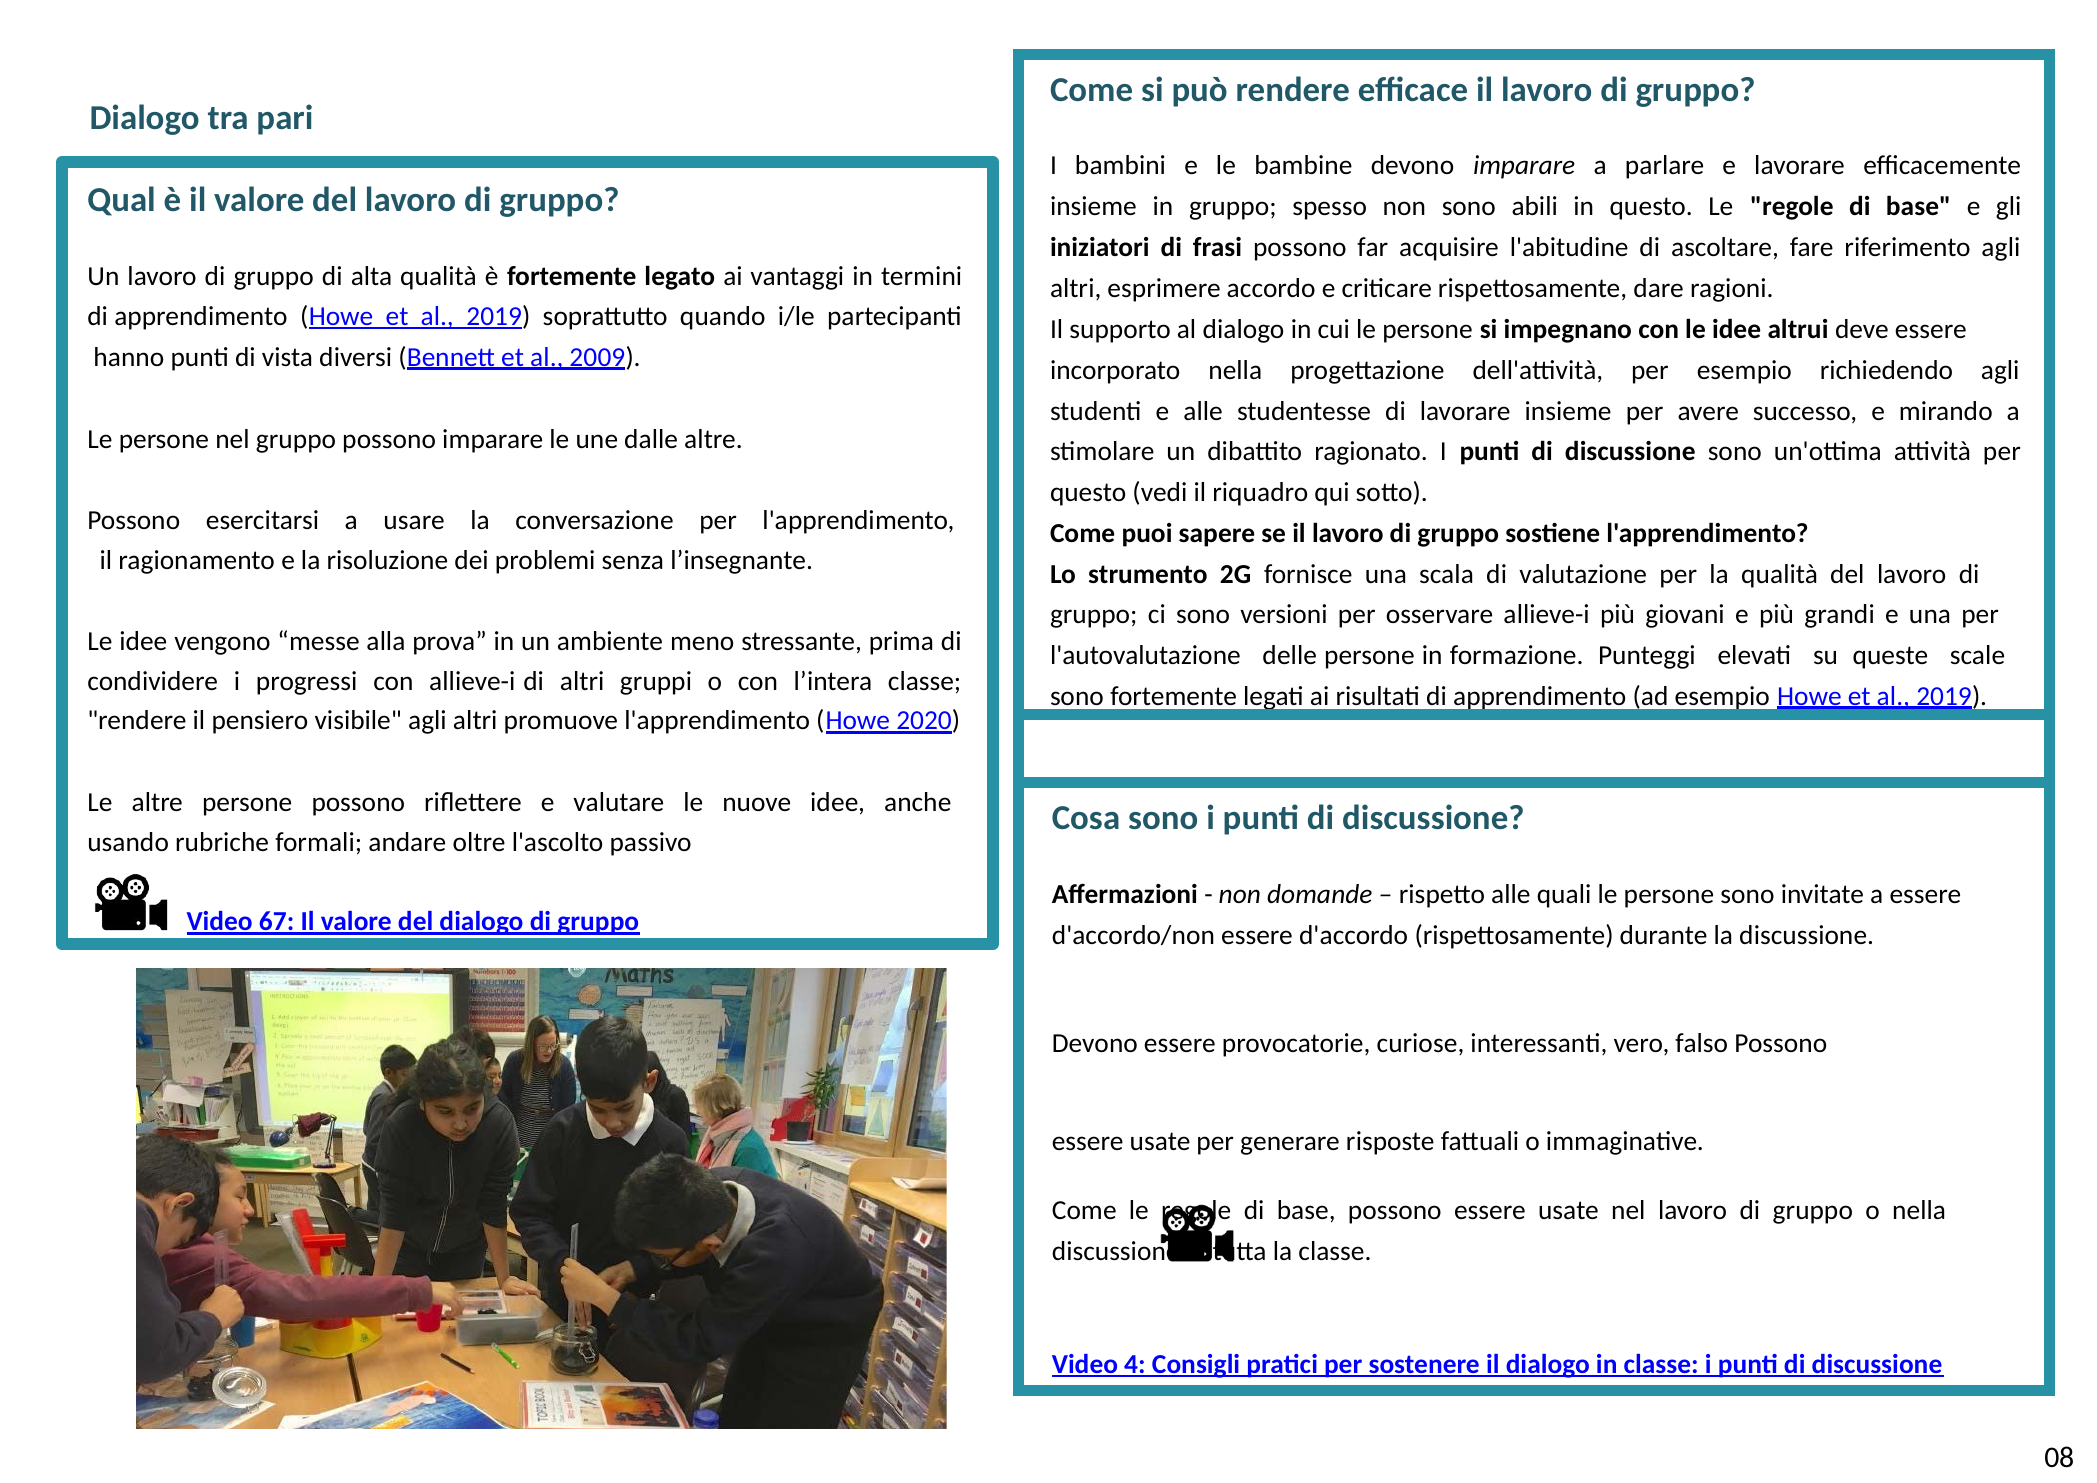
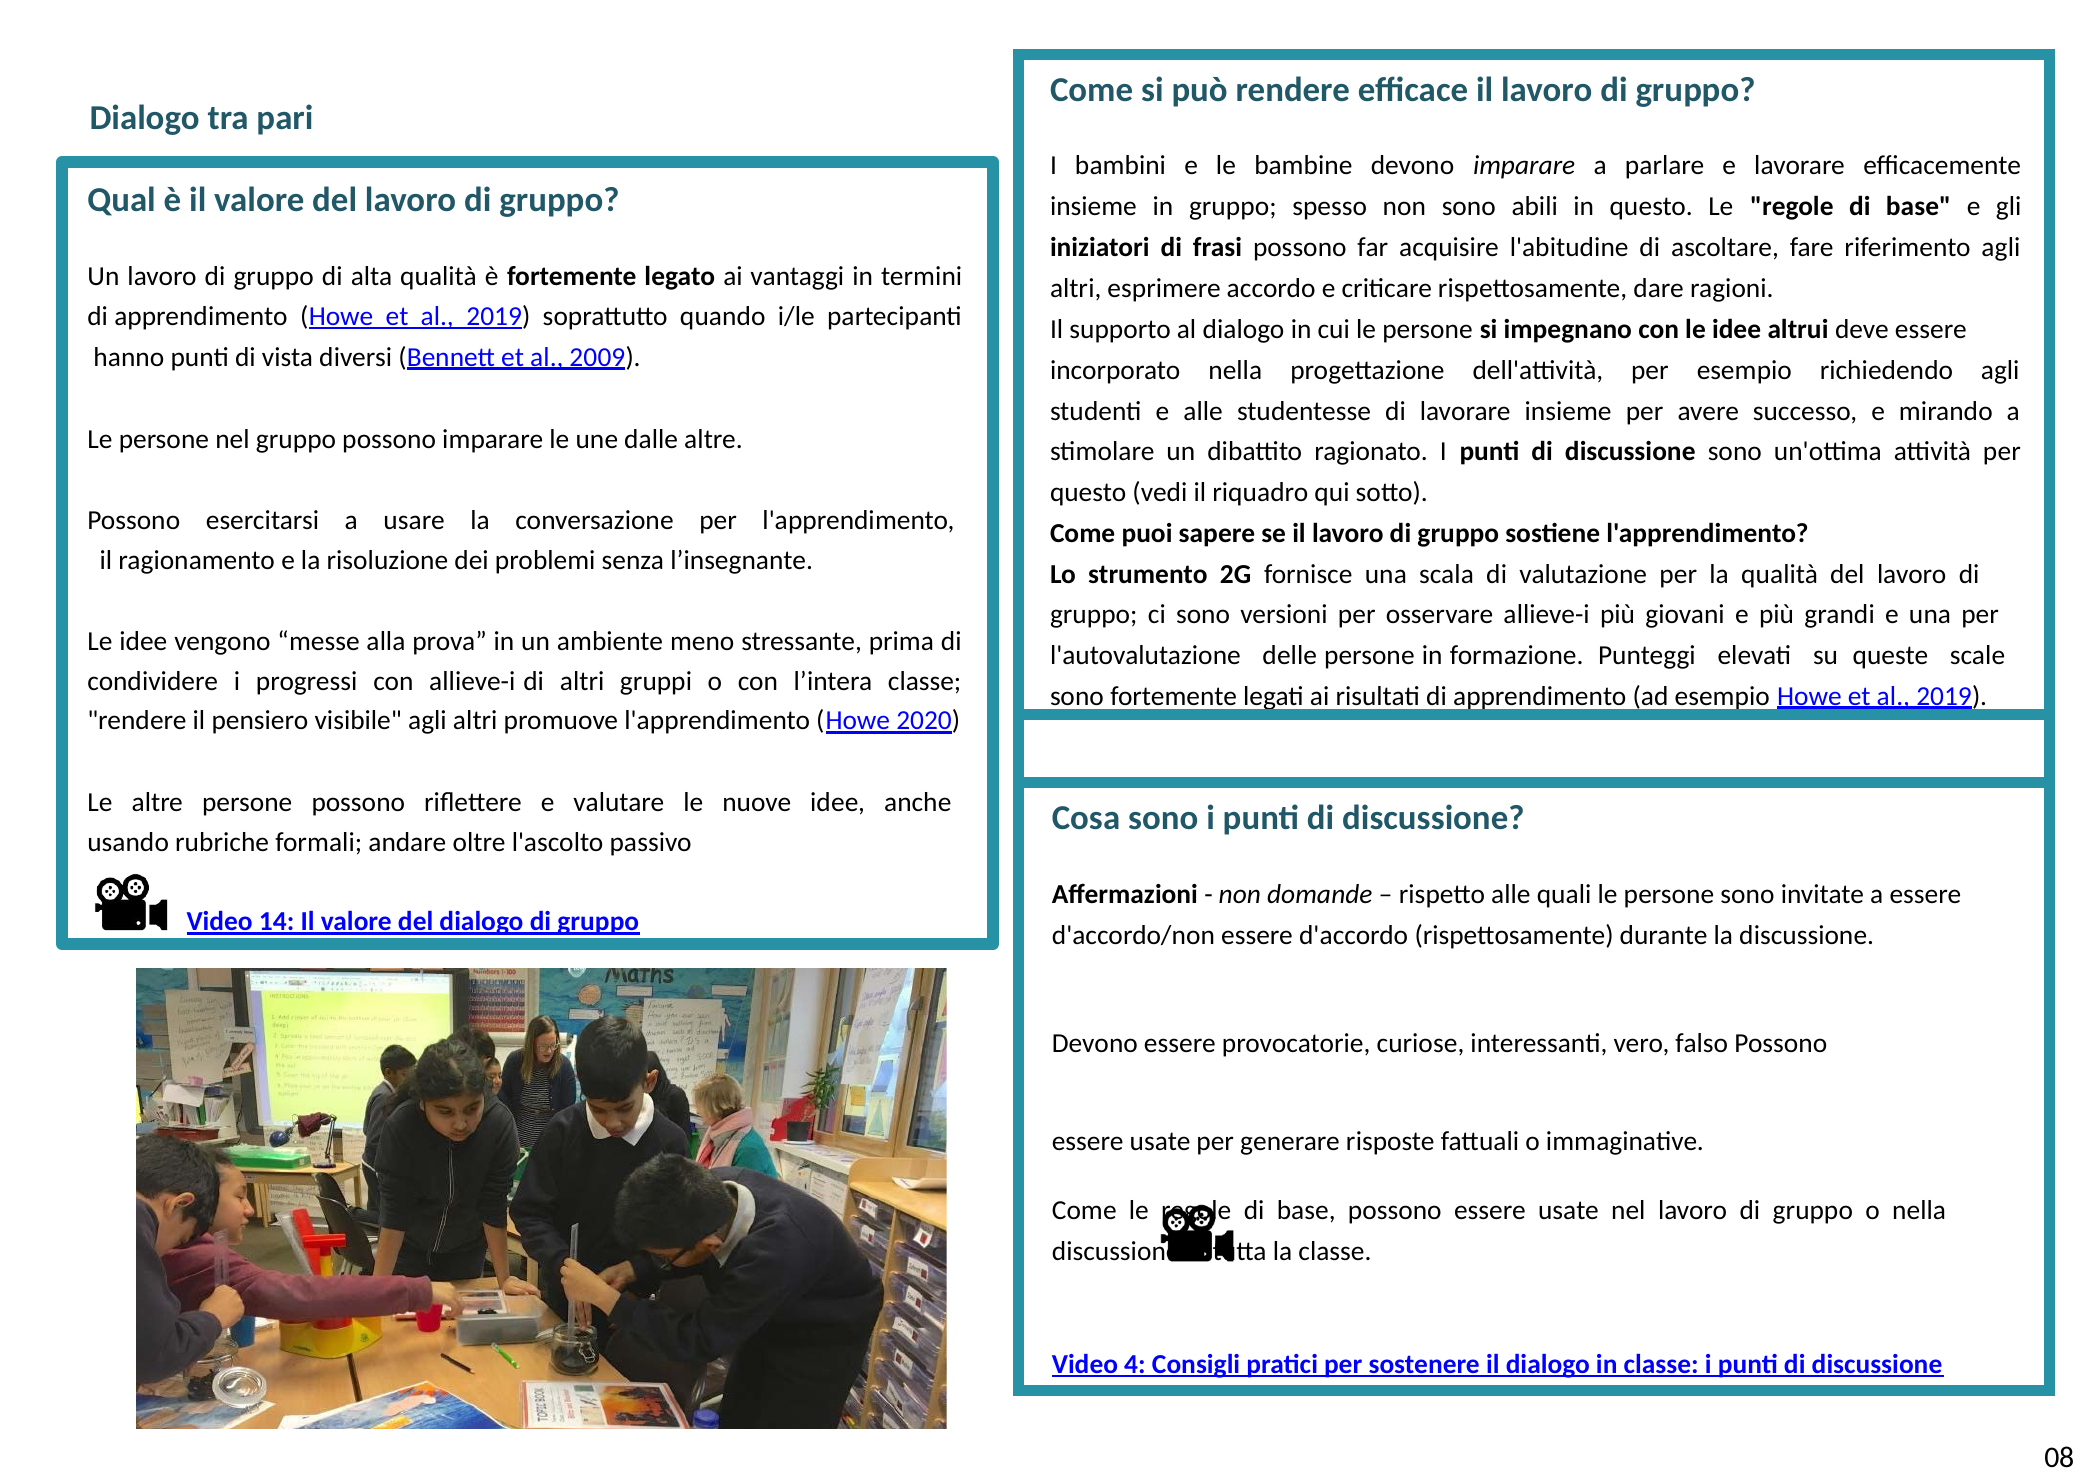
67: 67 -> 14
